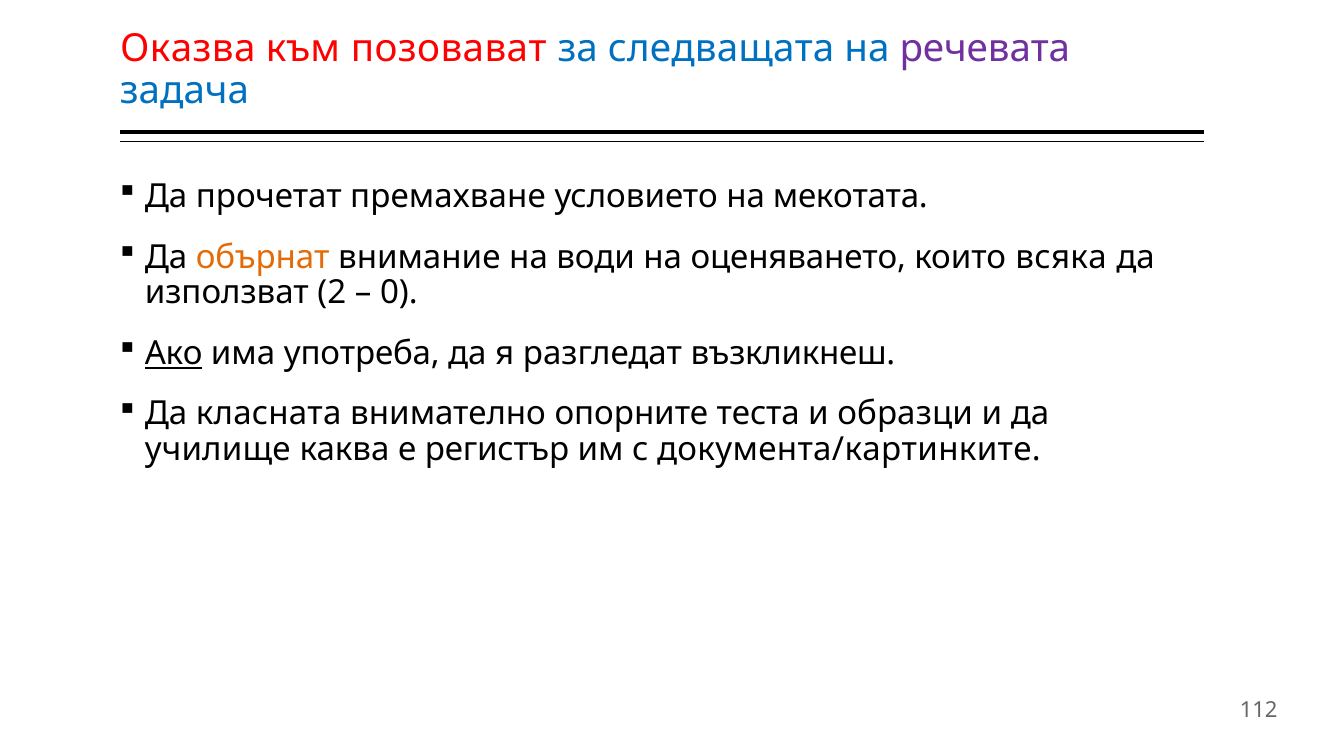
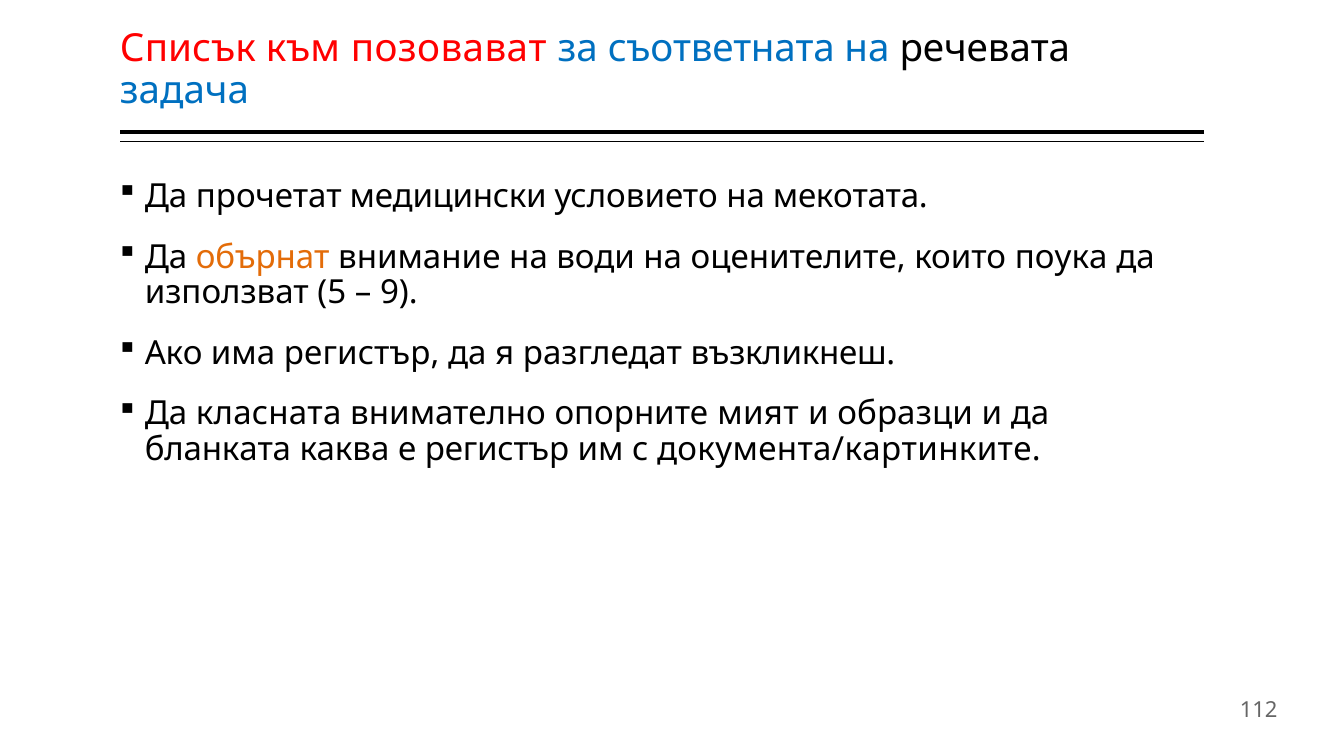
Оказва: Оказва -> Списък
следващата: следващата -> съответната
речевата colour: purple -> black
премахване: премахване -> медицински
оценяването: оценяването -> оценителите
всяка: всяка -> поука
2: 2 -> 5
0: 0 -> 9
Ако underline: present -> none
има употреба: употреба -> регистър
теста: теста -> мият
училище: училище -> бланката
